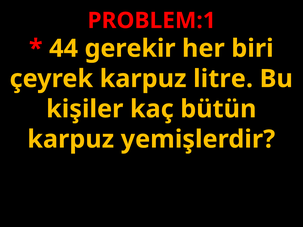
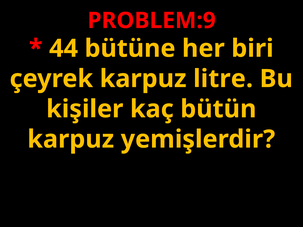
PROBLEM:1: PROBLEM:1 -> PROBLEM:9
gerekir: gerekir -> bütüne
